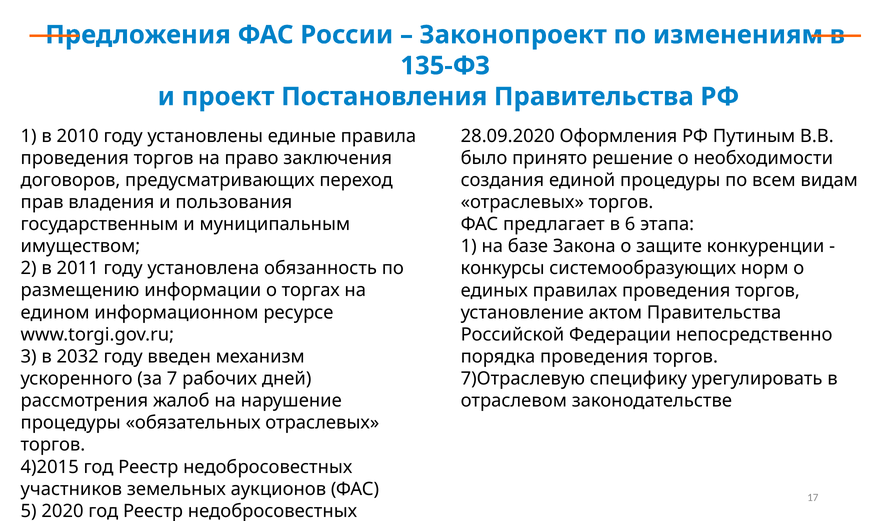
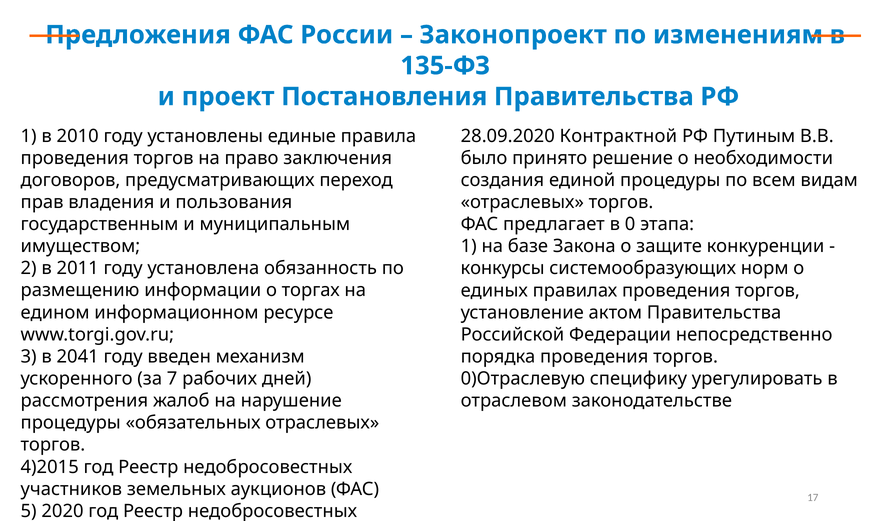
Оформления: Оформления -> Контрактной
6: 6 -> 0
2032: 2032 -> 2041
7)Отраслевую: 7)Отраслевую -> 0)Отраслевую
